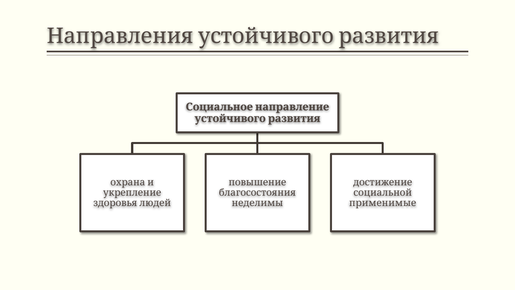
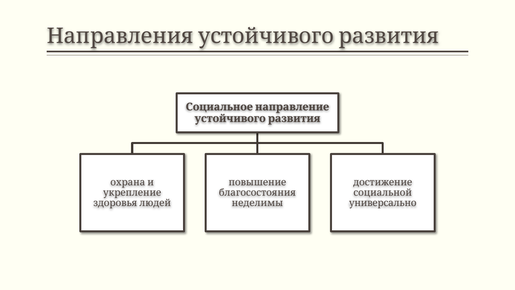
применимые: применимые -> универсально
